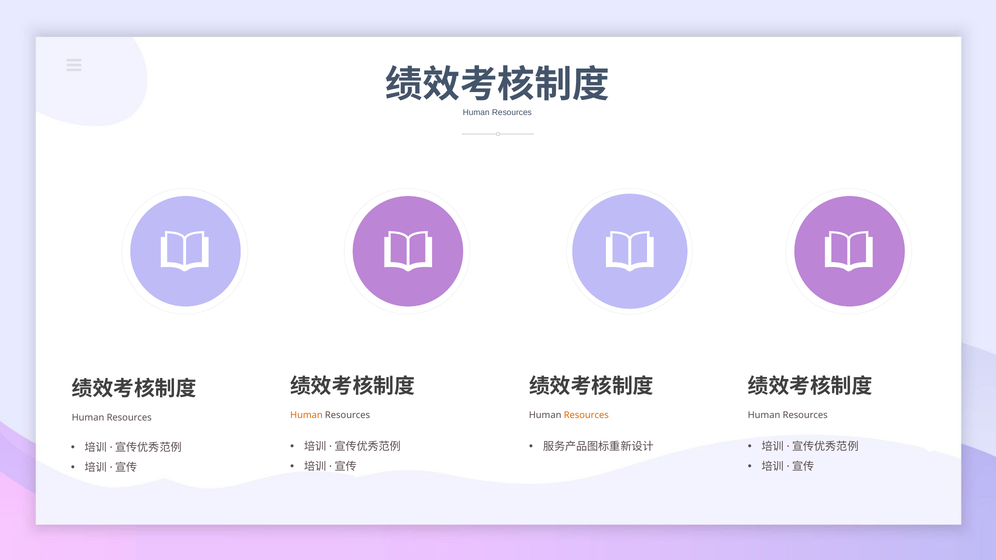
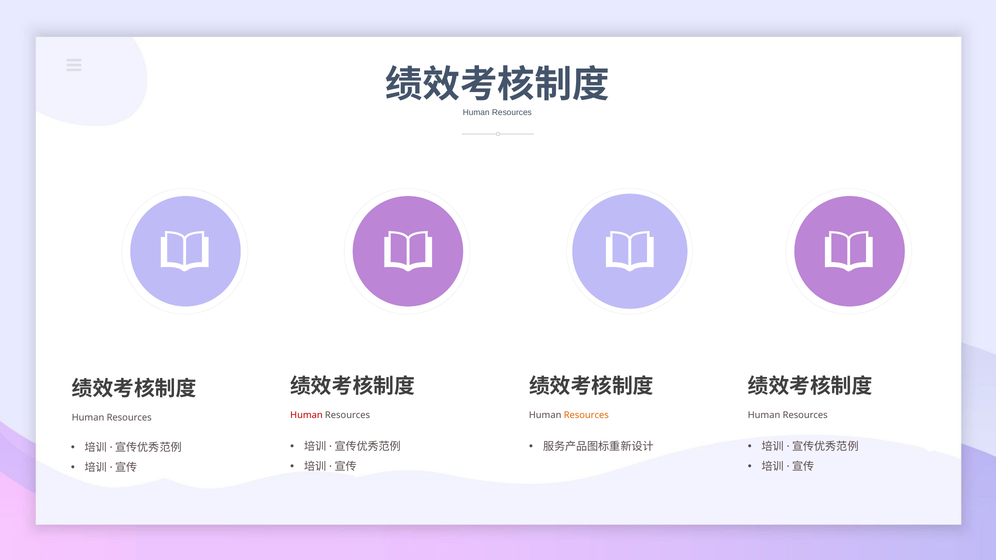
Human at (306, 415) colour: orange -> red
